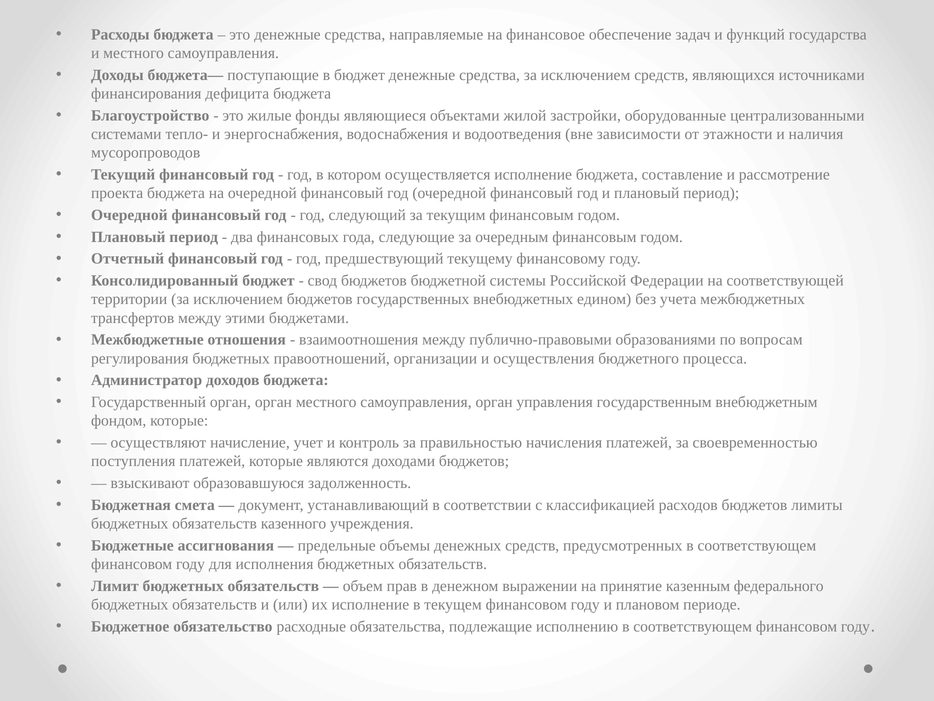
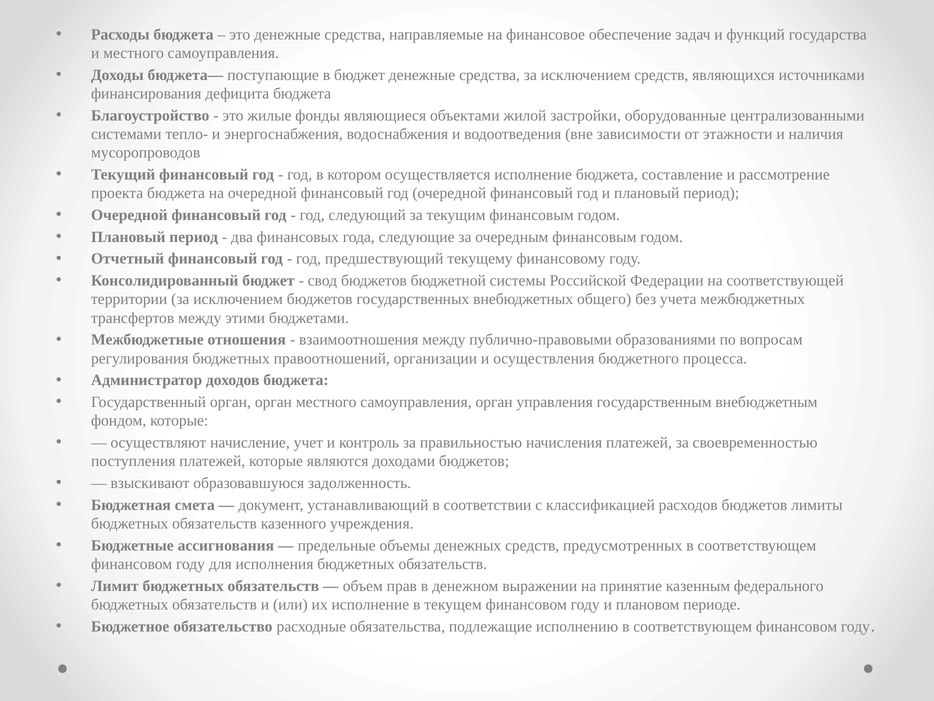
едином: едином -> общего
